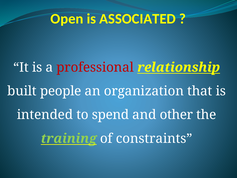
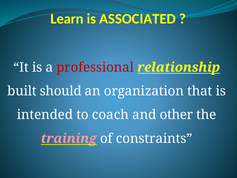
Open: Open -> Learn
people: people -> should
spend: spend -> coach
training colour: light green -> pink
